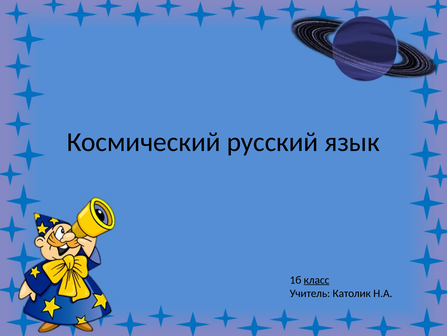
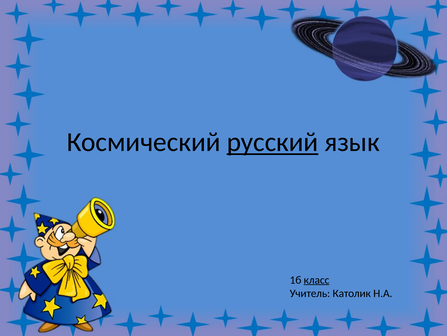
русский underline: none -> present
